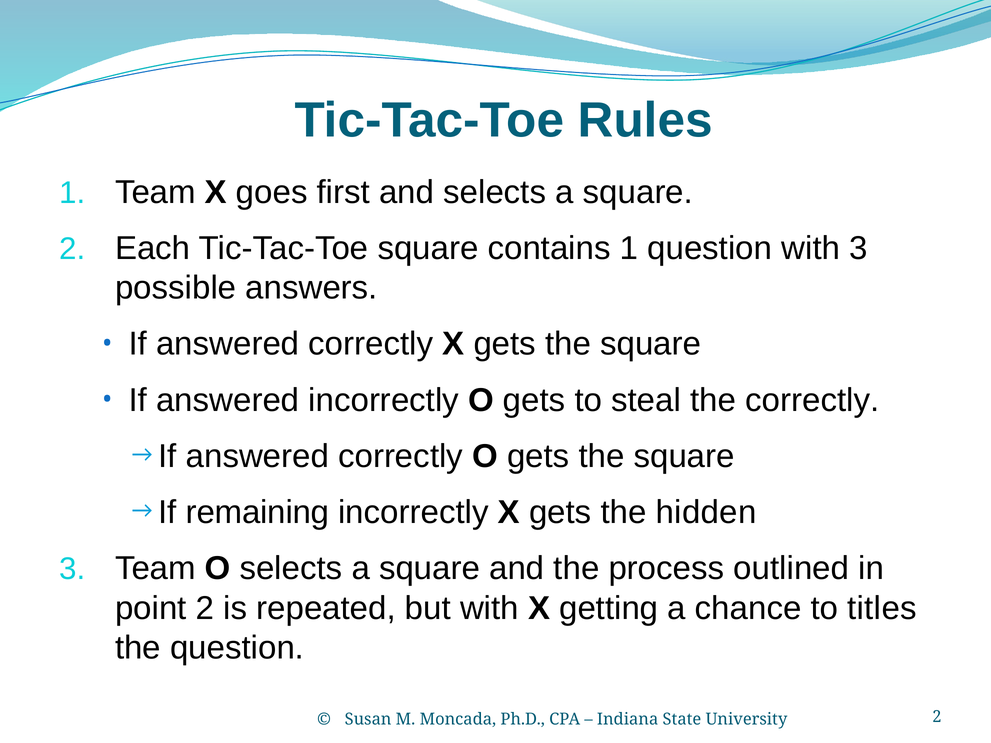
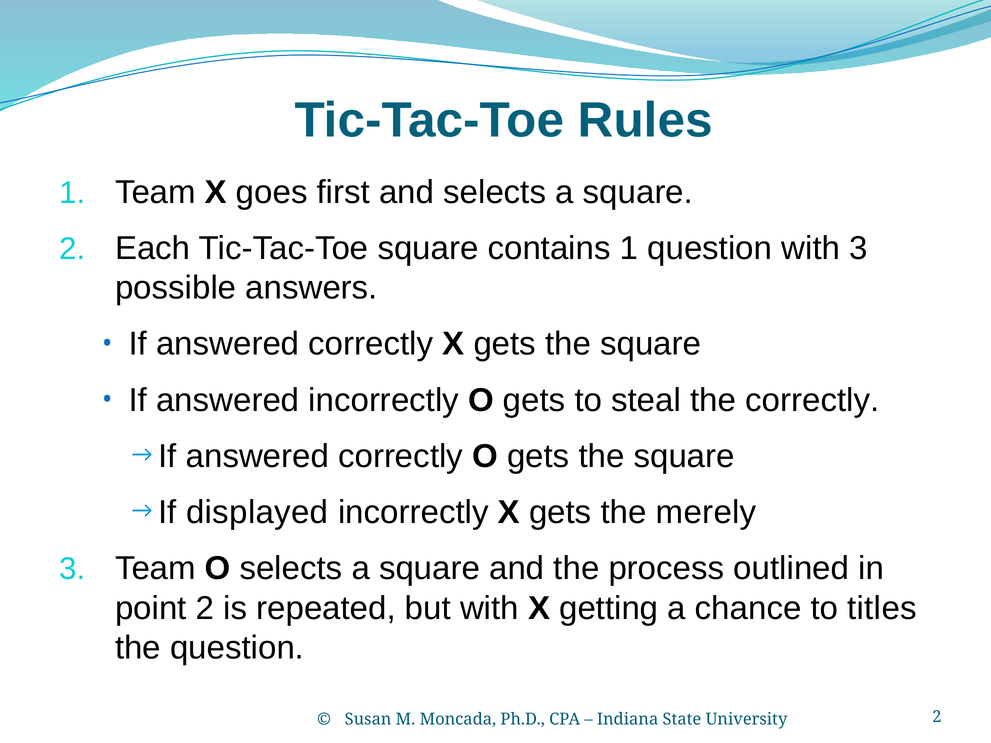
remaining: remaining -> displayed
hidden: hidden -> merely
